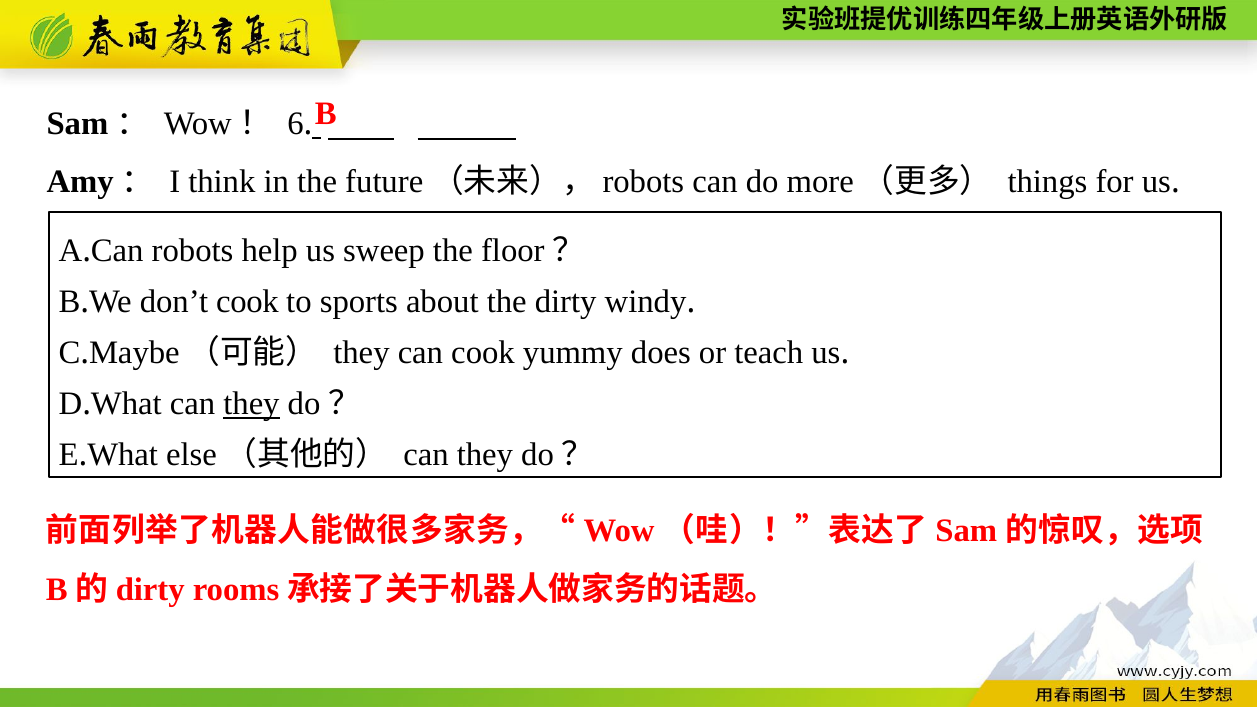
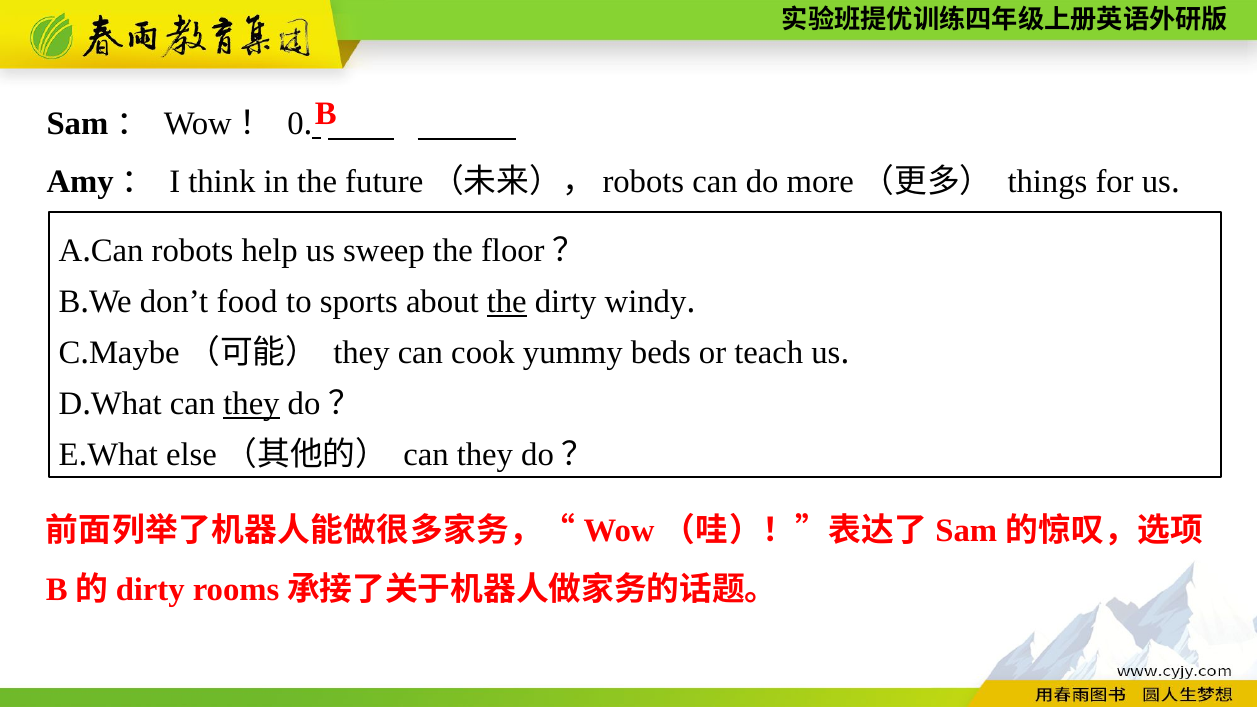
6: 6 -> 0
don’t cook: cook -> food
the at (507, 302) underline: none -> present
does: does -> beds
